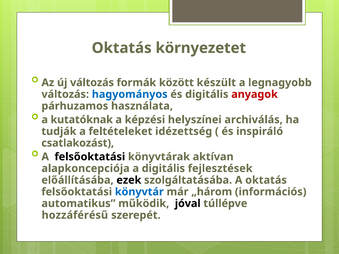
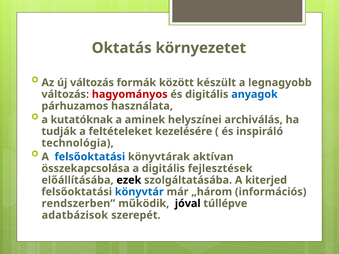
hagyományos colour: blue -> red
anyagok colour: red -> blue
képzési: képzési -> aminek
idézettség: idézettség -> kezelésére
csatlakozást: csatlakozást -> technológia
felsőoktatási at (90, 157) colour: black -> blue
alapkoncepciója: alapkoncepciója -> összekapcsolása
A oktatás: oktatás -> kiterjed
automatikus: automatikus -> rendszerben
hozzáférésű: hozzáférésű -> adatbázisok
